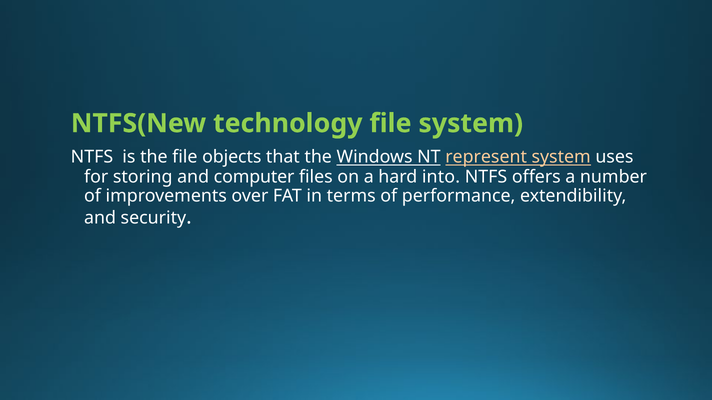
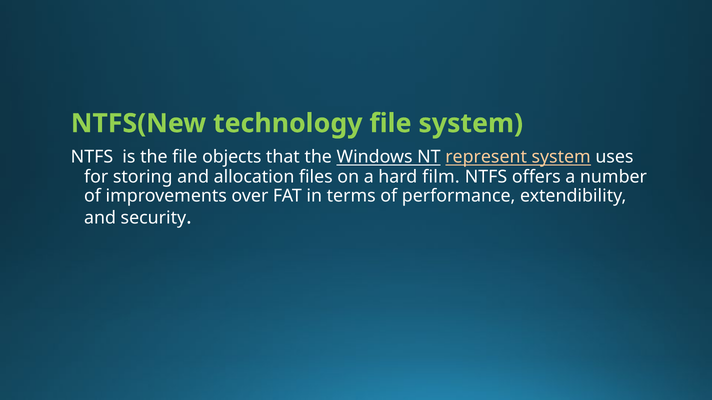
computer: computer -> allocation
into: into -> film
